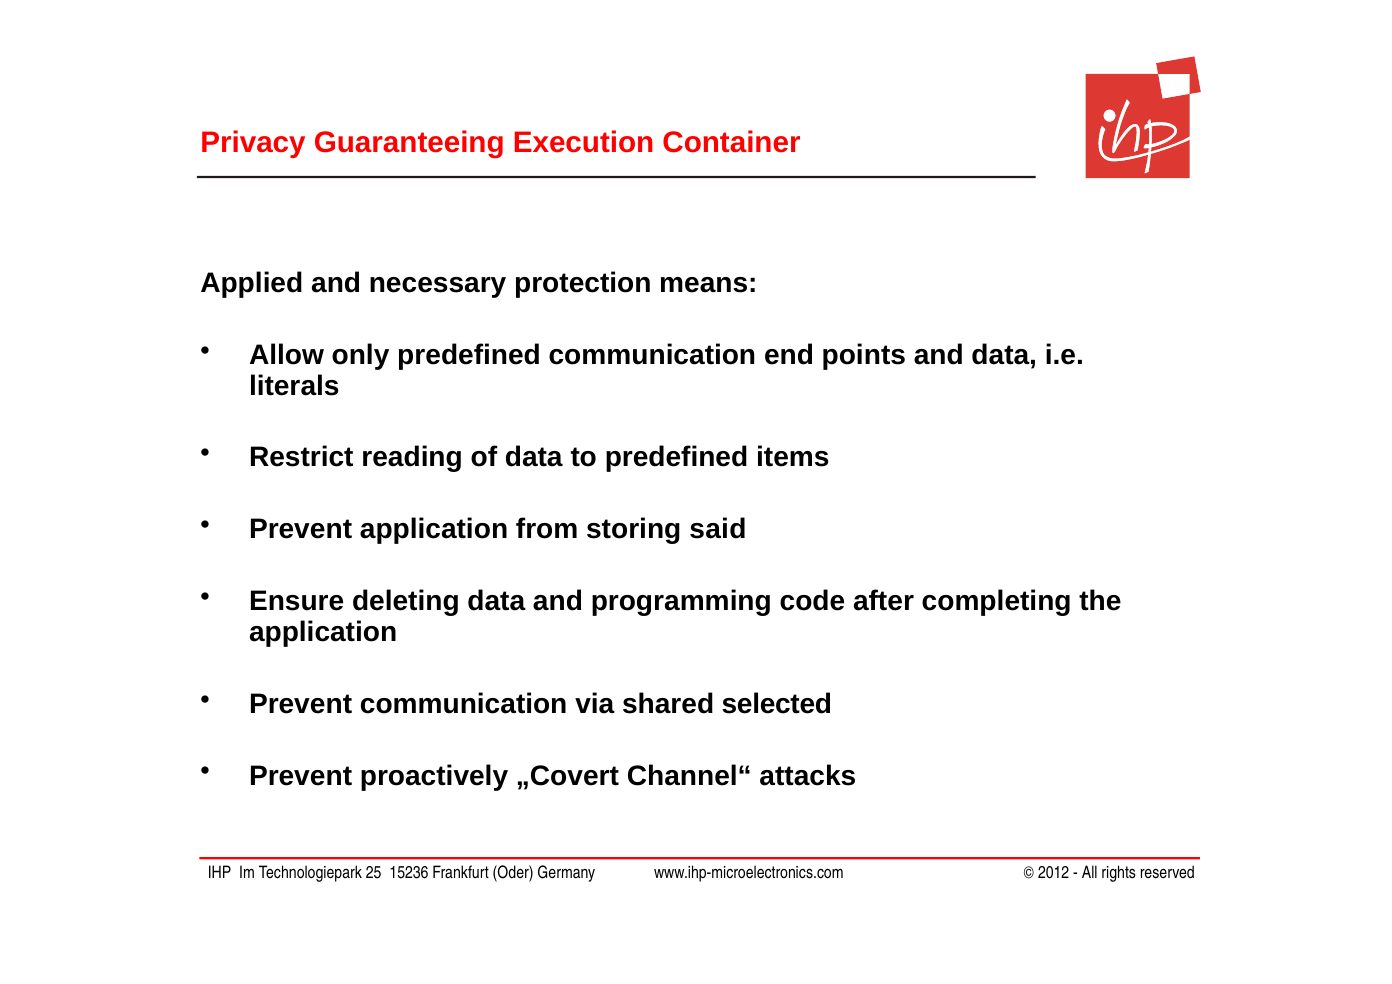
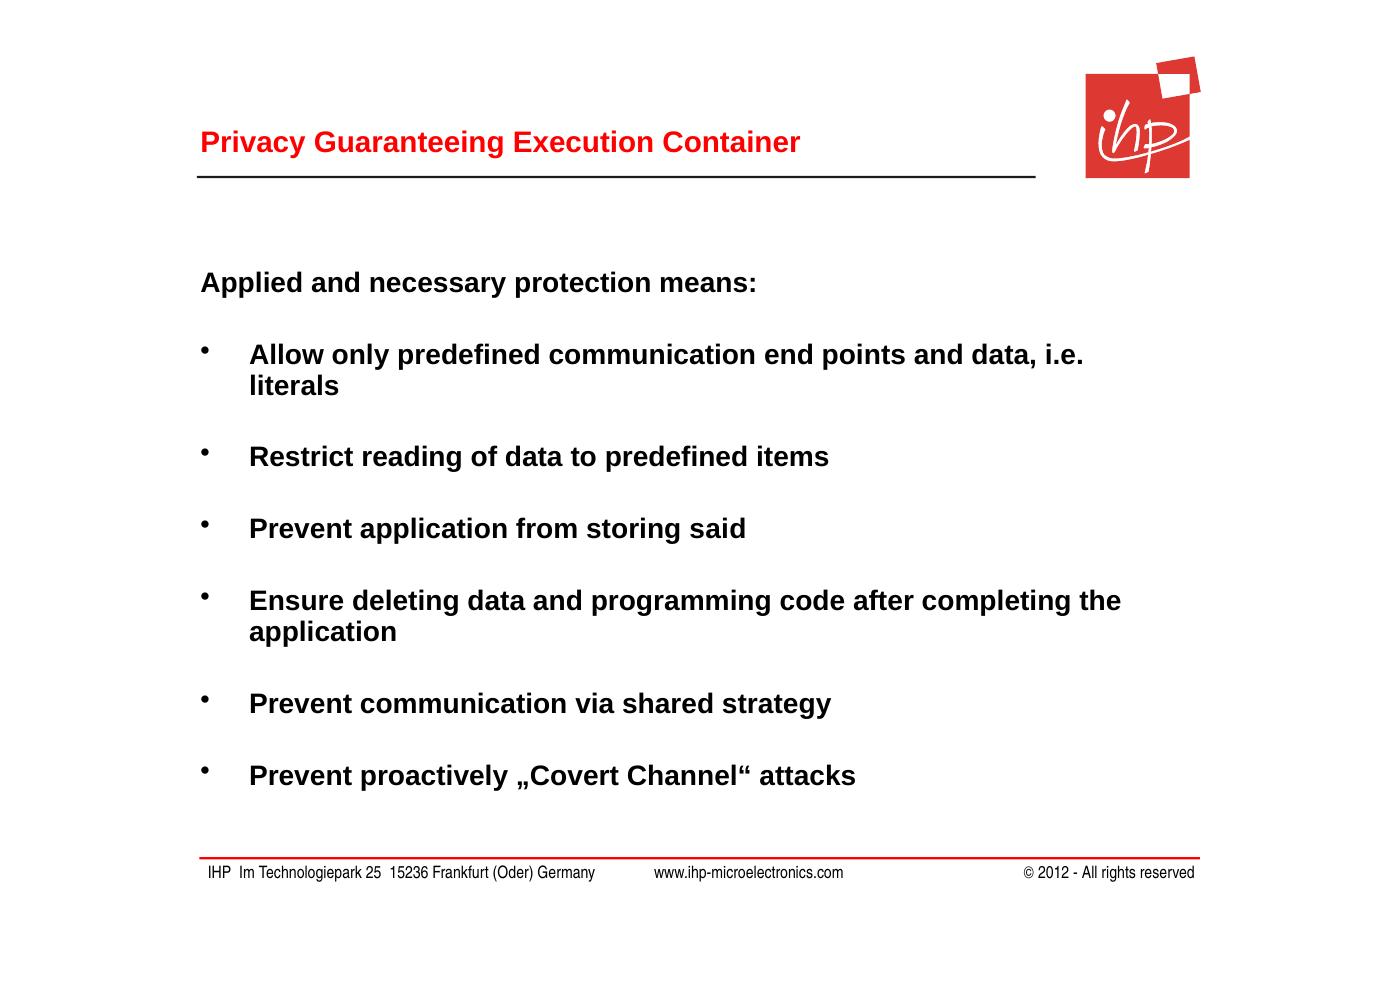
selected: selected -> strategy
